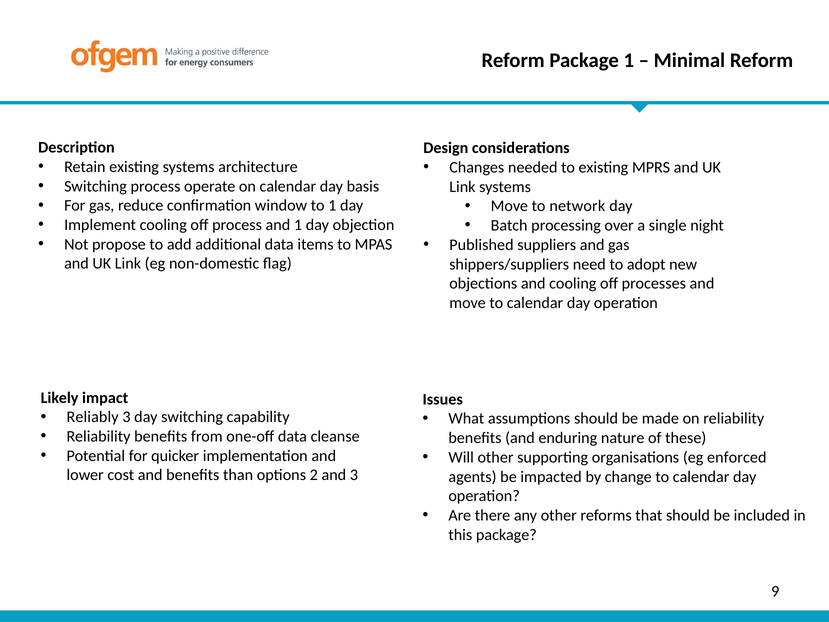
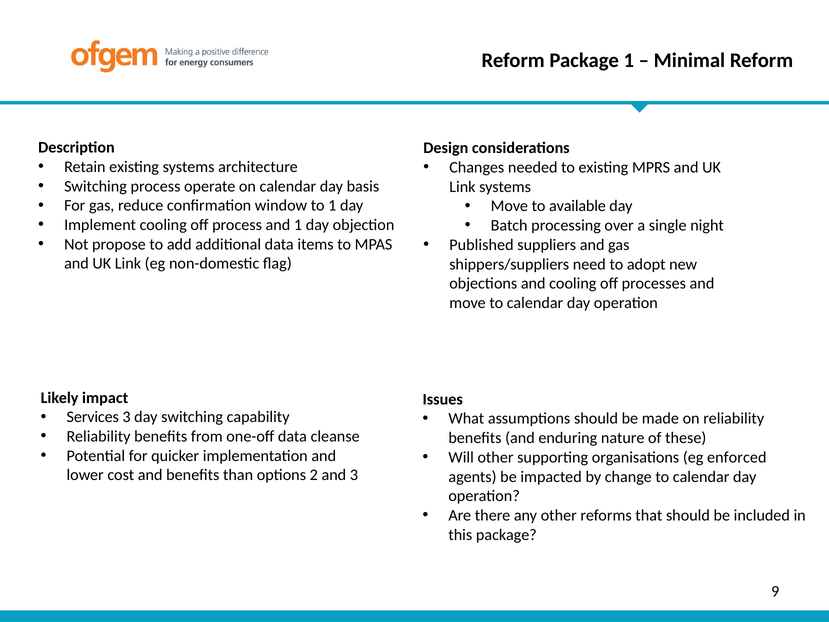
network: network -> available
Reliably: Reliably -> Services
